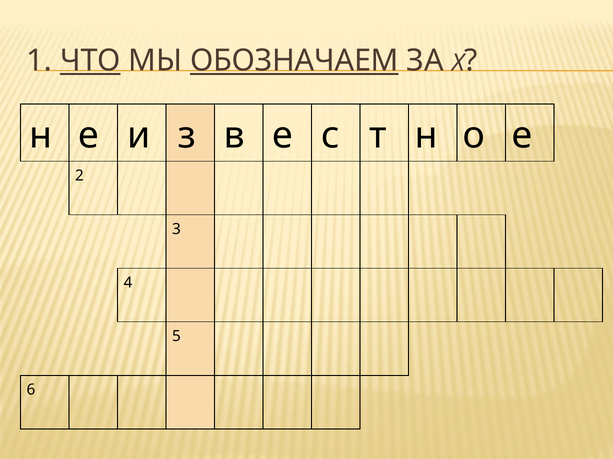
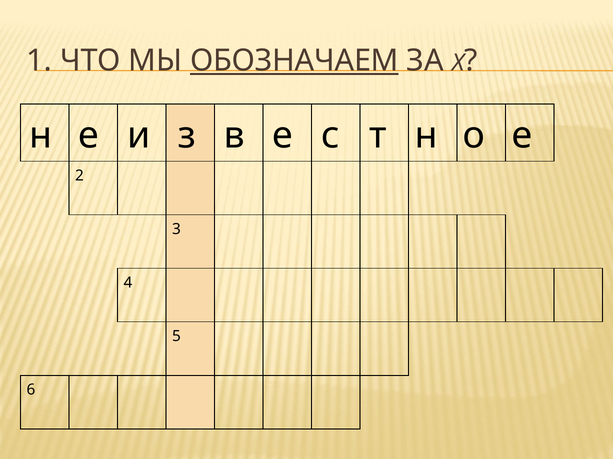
ЧТО underline: present -> none
